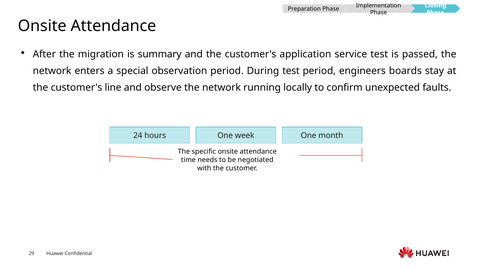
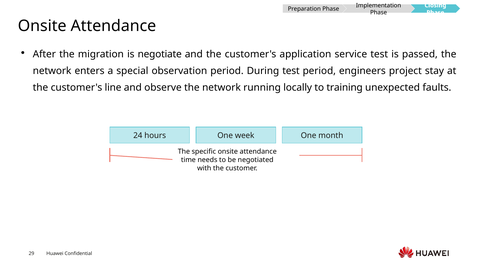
summary: summary -> negotiate
boards: boards -> project
confirm: confirm -> training
